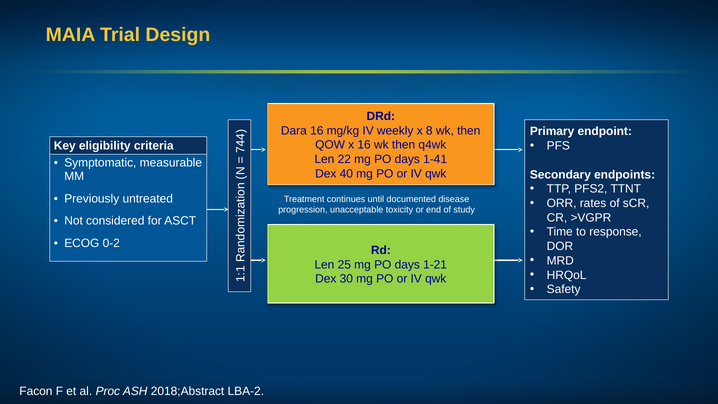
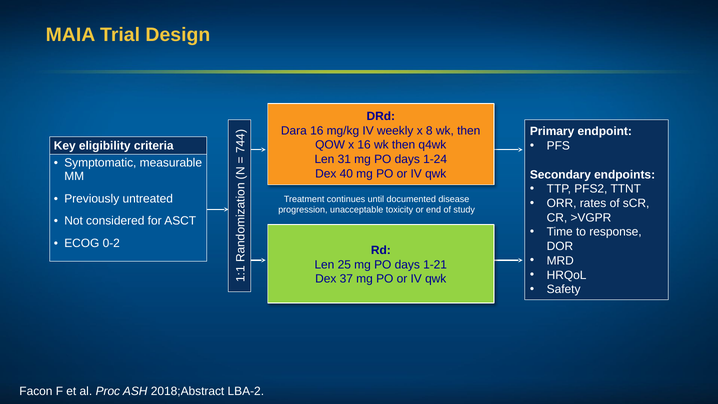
22: 22 -> 31
1-41: 1-41 -> 1-24
30: 30 -> 37
